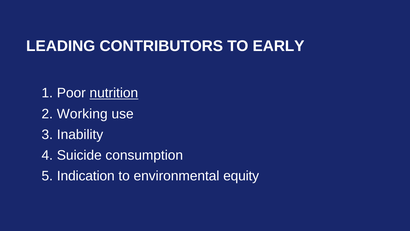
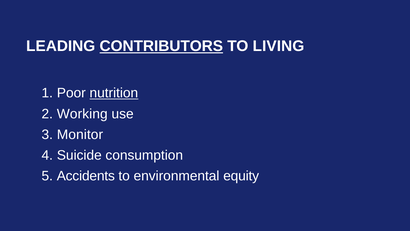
CONTRIBUTORS underline: none -> present
EARLY: EARLY -> LIVING
Inability: Inability -> Monitor
Indication: Indication -> Accidents
